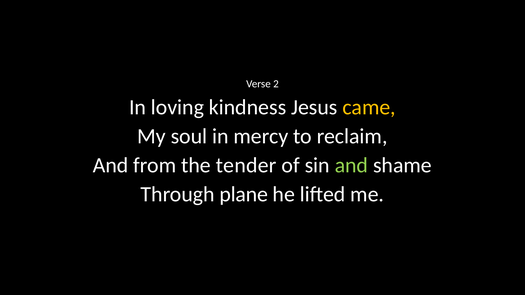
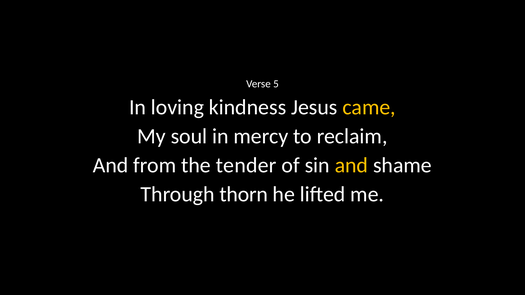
2: 2 -> 5
and at (351, 165) colour: light green -> yellow
plane: plane -> thorn
